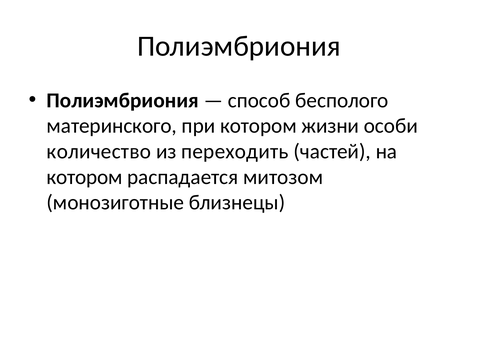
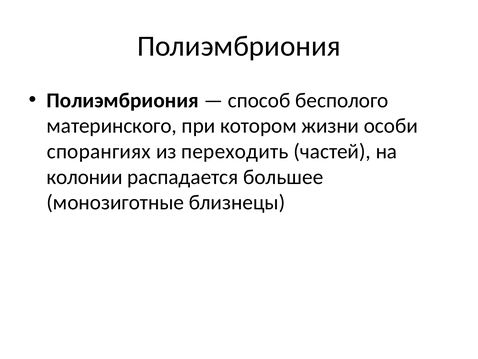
количество: количество -> спорангиях
котором at (85, 177): котором -> колонии
митозом: митозом -> большее
